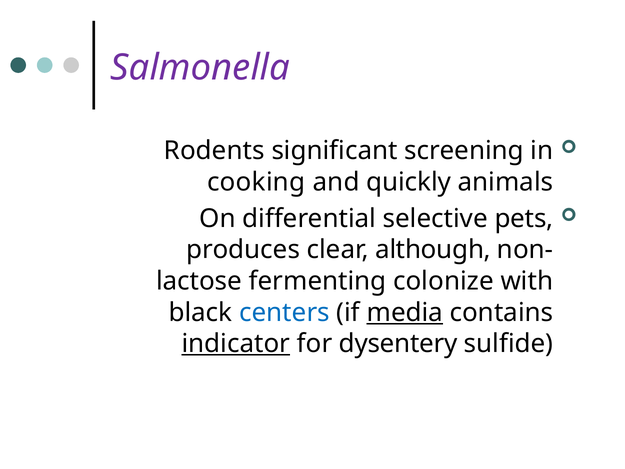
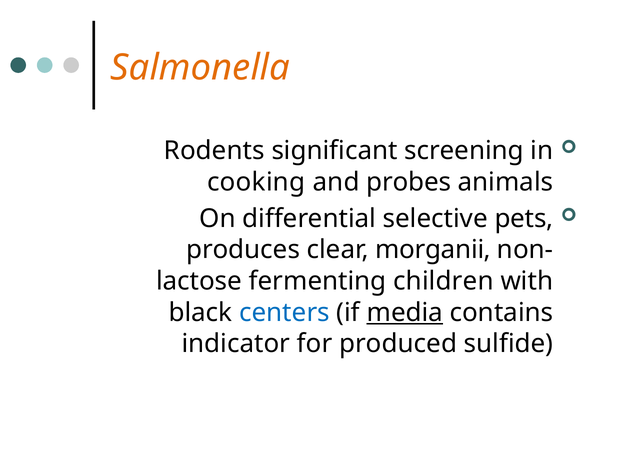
Salmonella colour: purple -> orange
quickly: quickly -> probes
although: although -> morganii
colonize: colonize -> children
indicator underline: present -> none
dysentery: dysentery -> produced
